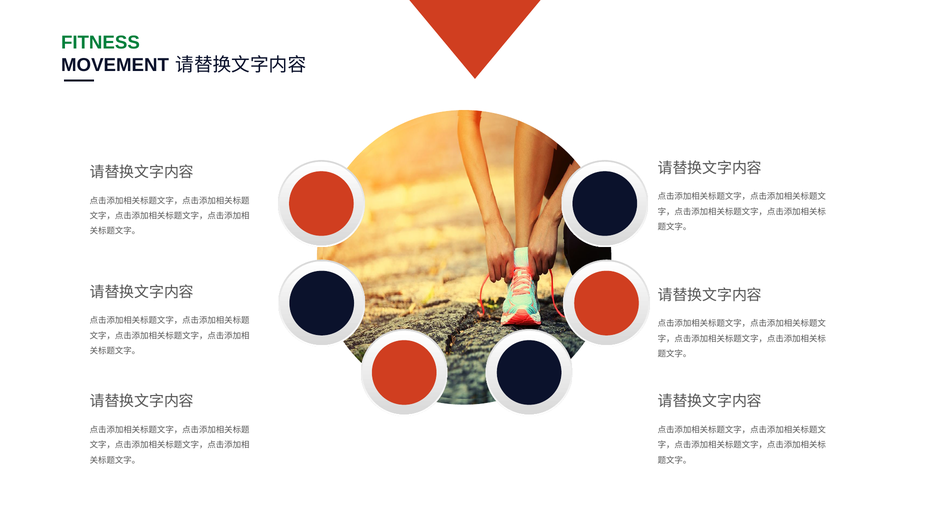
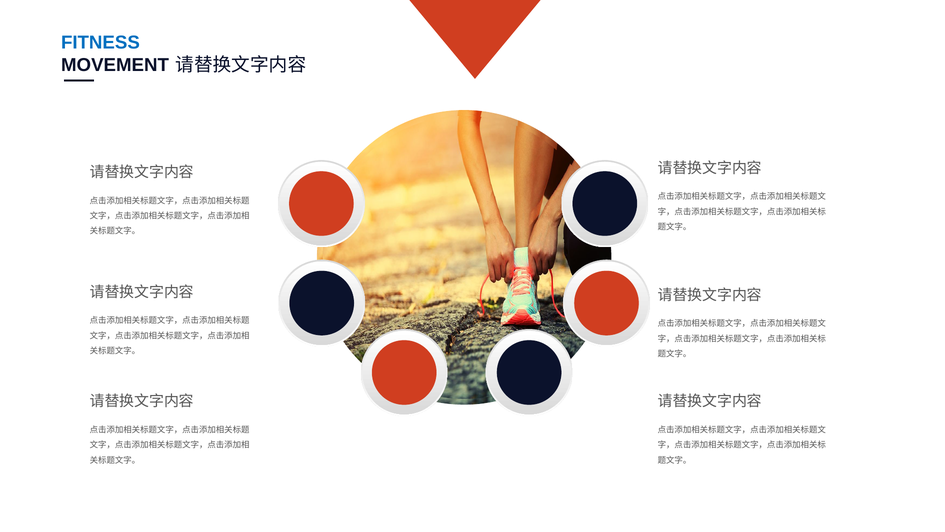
FITNESS colour: green -> blue
